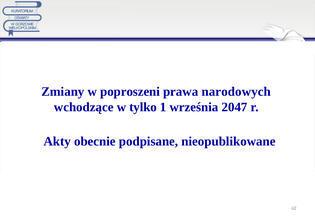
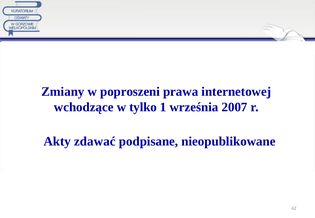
narodowych: narodowych -> internetowej
2047: 2047 -> 2007
obecnie: obecnie -> zdawać
